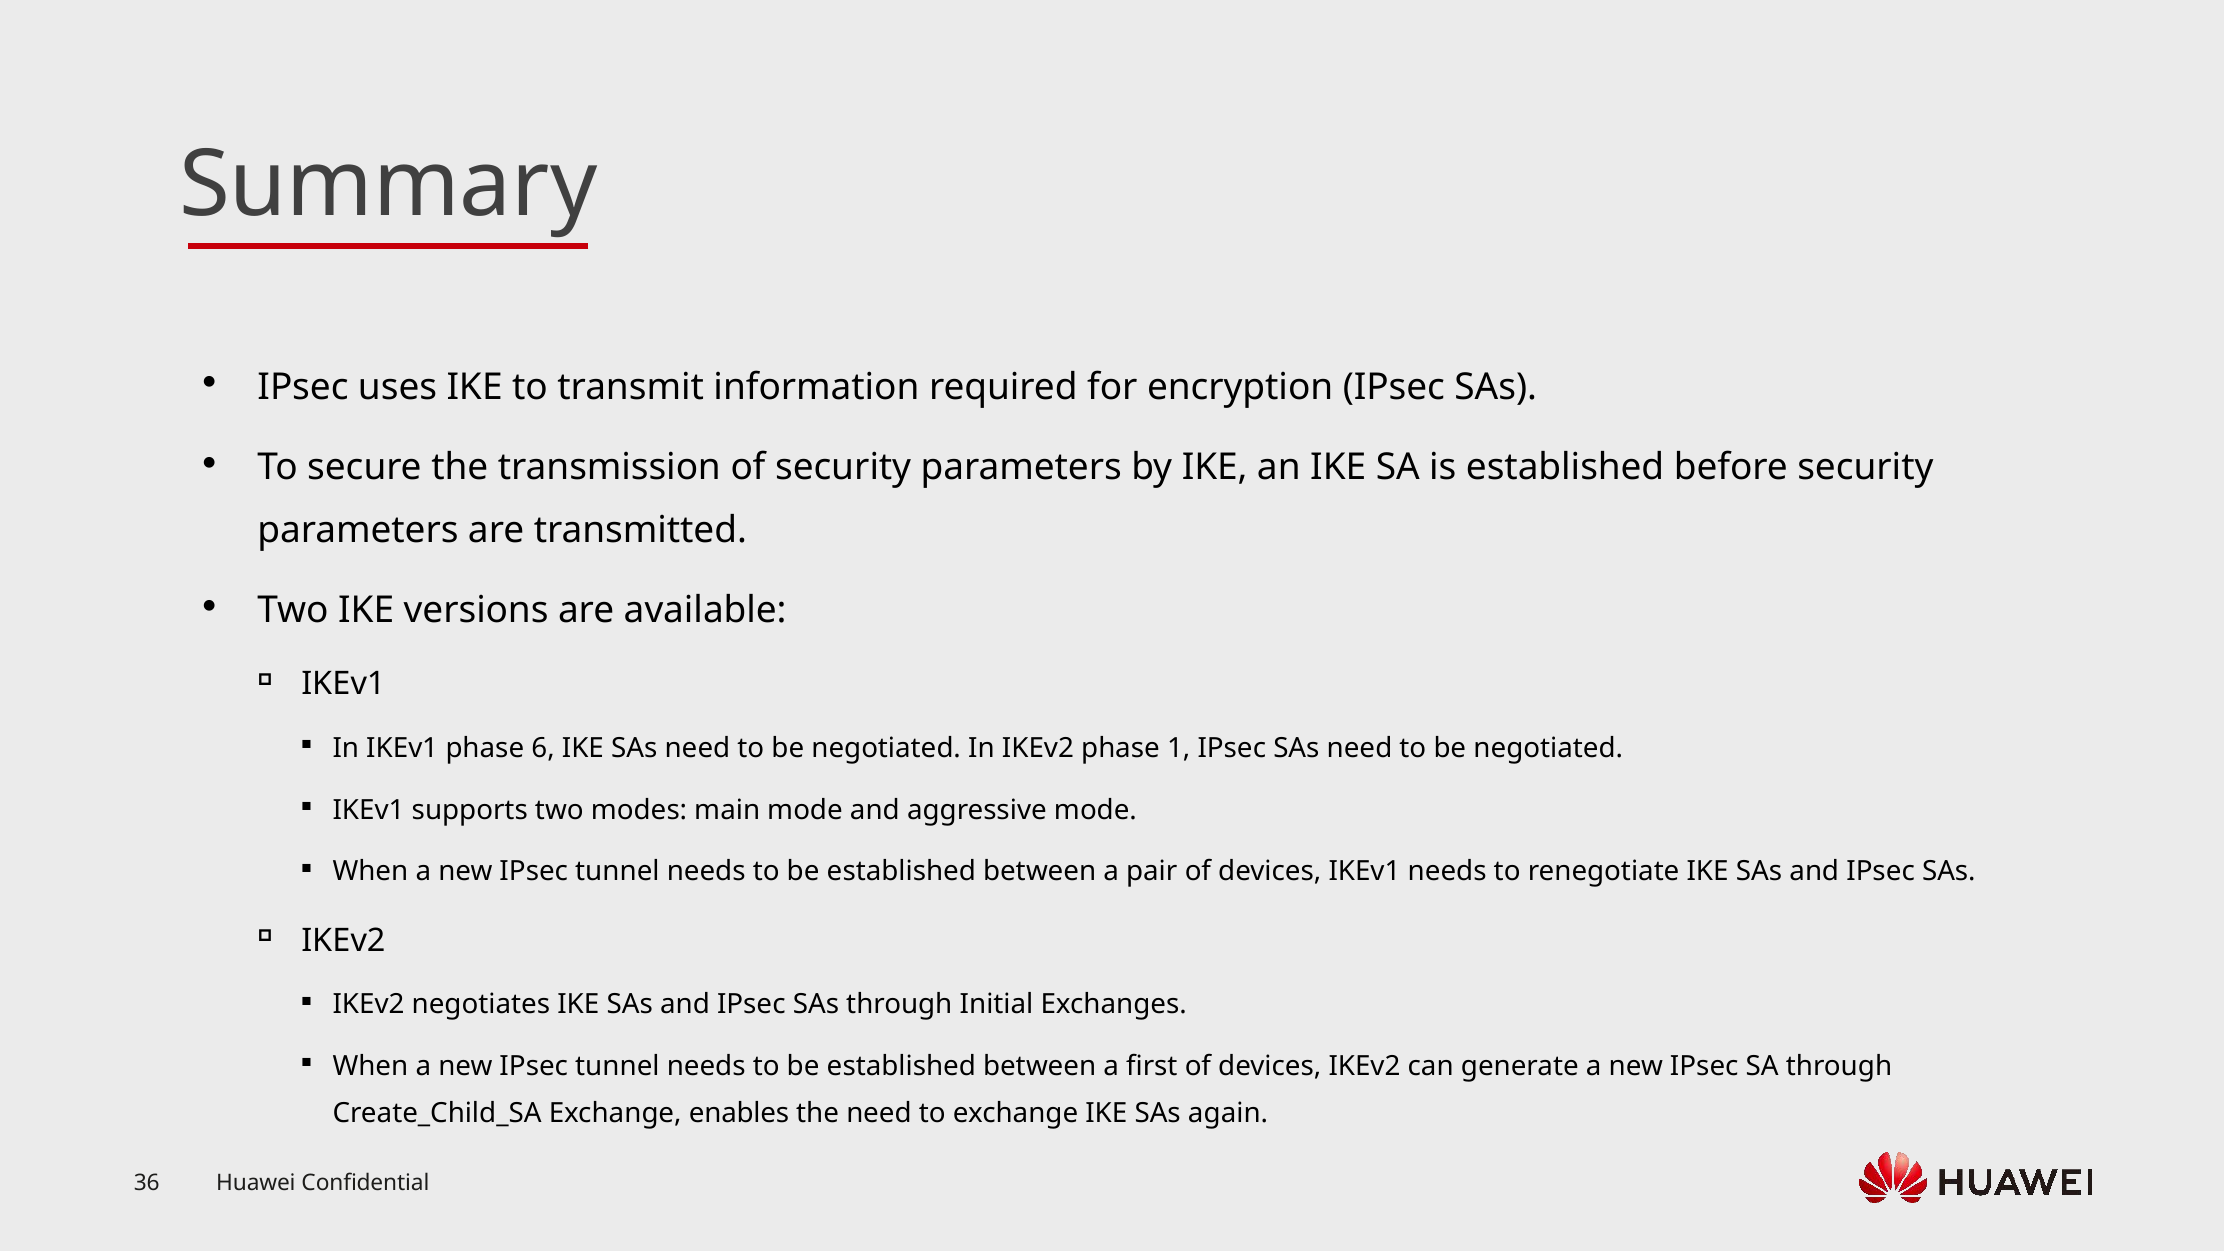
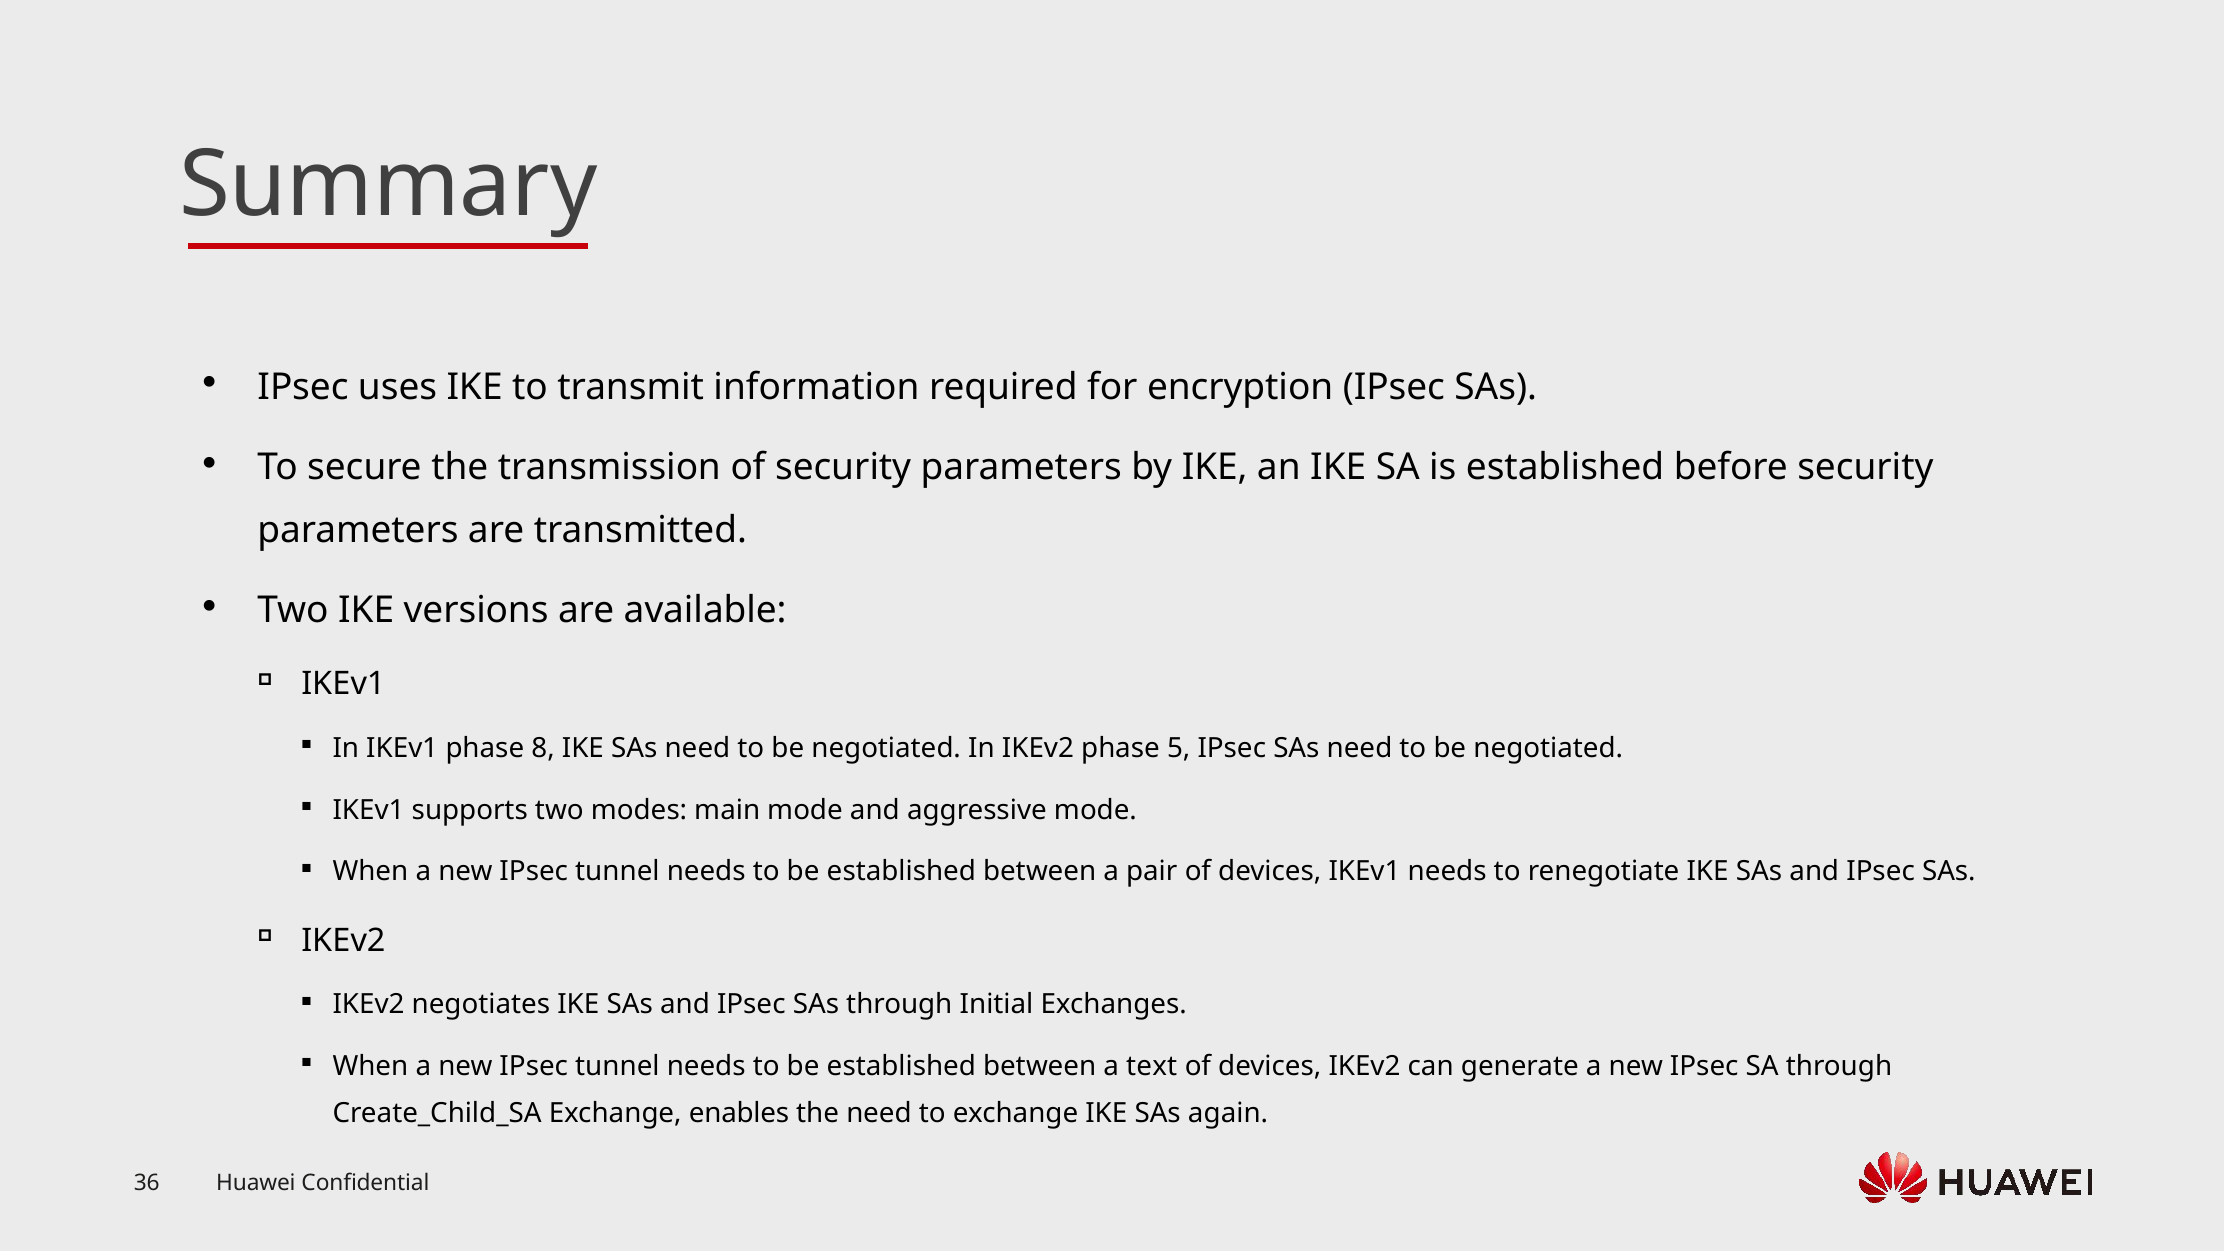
6: 6 -> 8
1: 1 -> 5
first: first -> text
